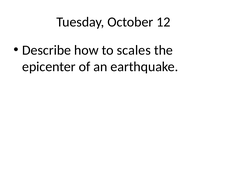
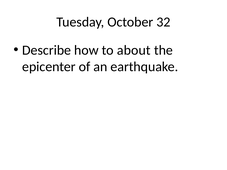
12: 12 -> 32
scales: scales -> about
